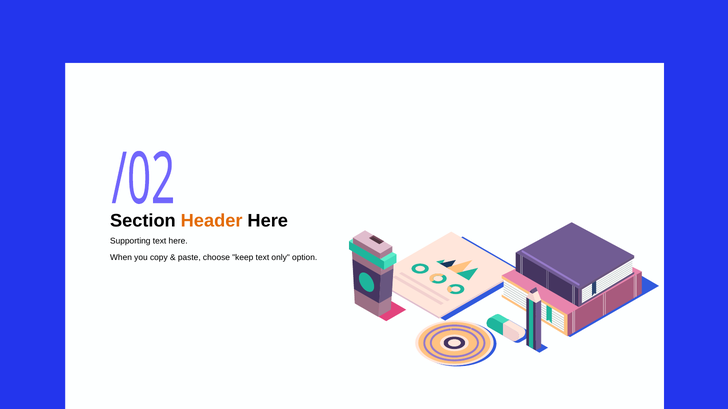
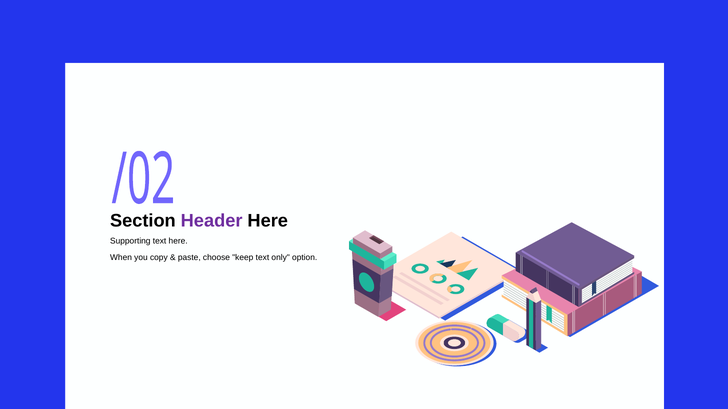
Header colour: orange -> purple
